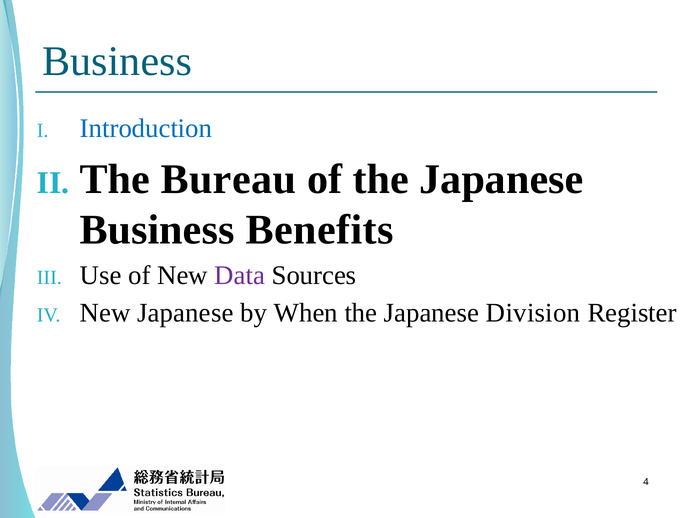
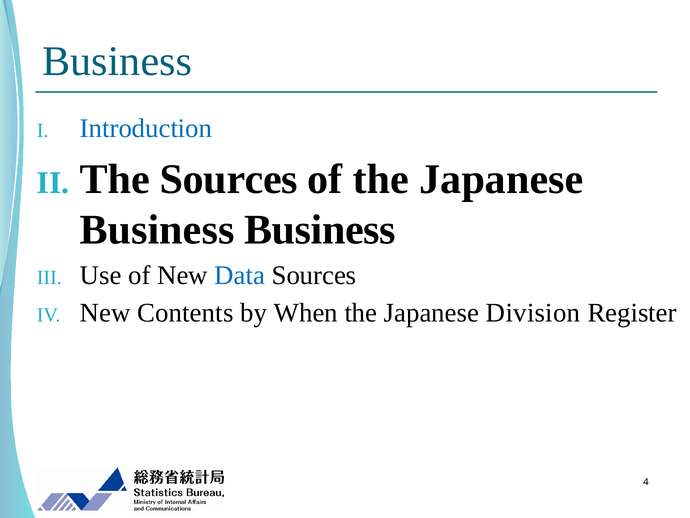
The Bureau: Bureau -> Sources
Business Benefits: Benefits -> Business
Data colour: purple -> blue
New Japanese: Japanese -> Contents
